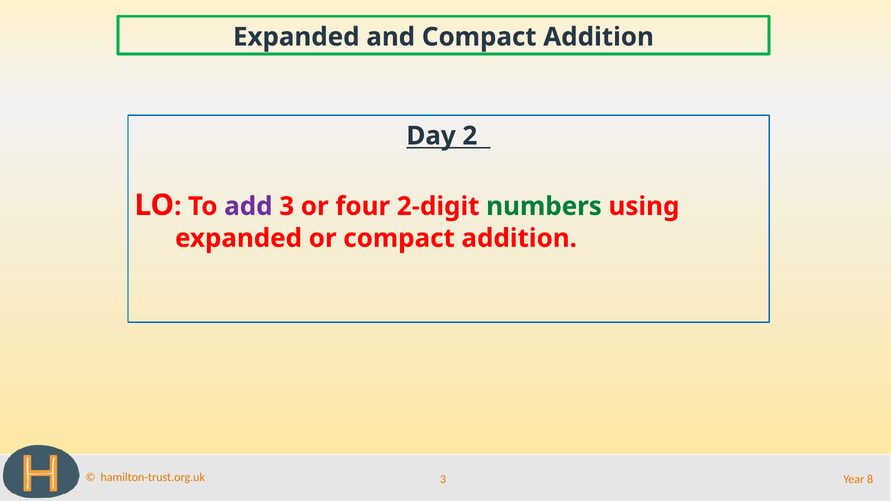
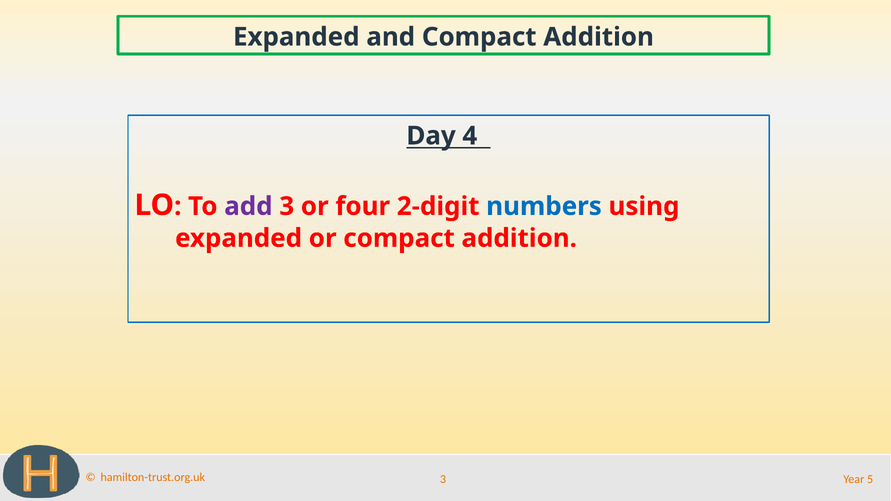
2: 2 -> 4
numbers colour: green -> blue
8: 8 -> 5
